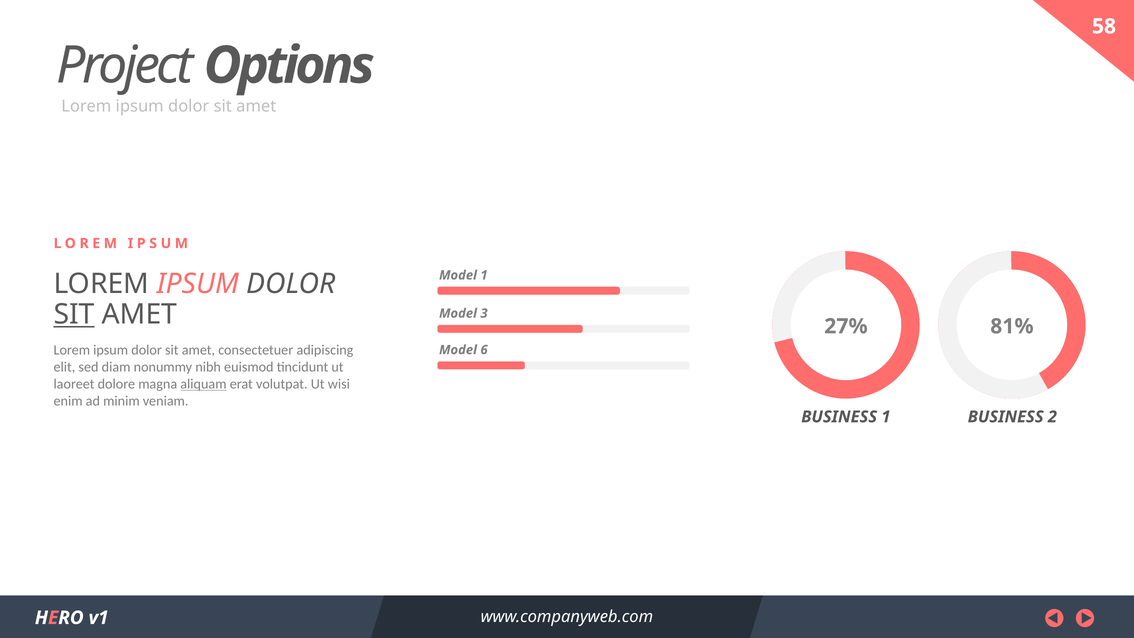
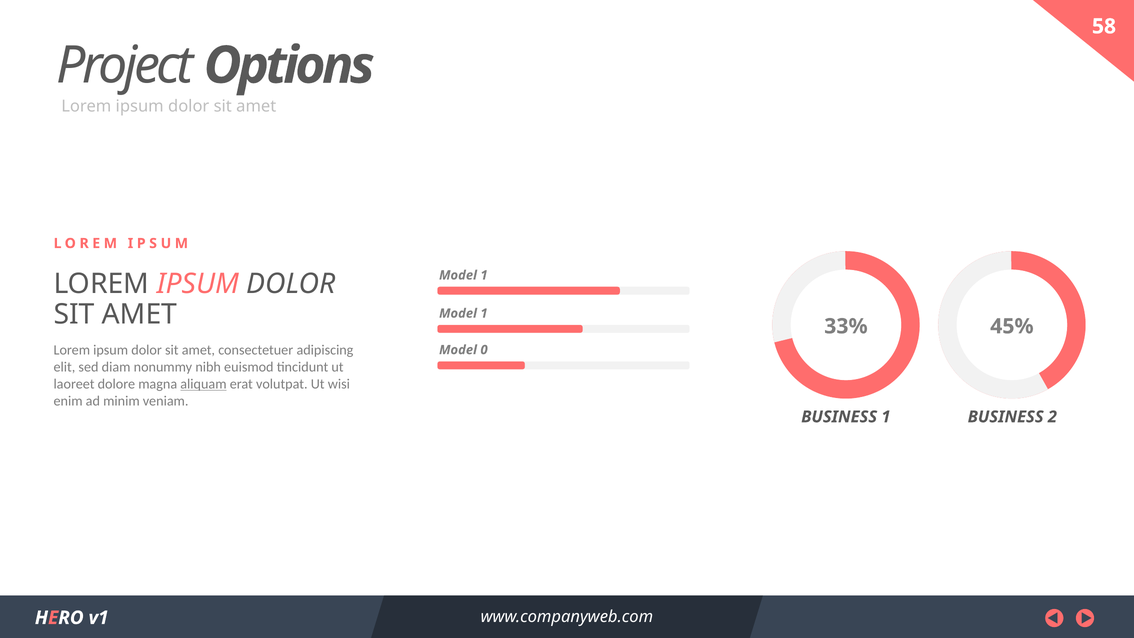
SIT at (74, 314) underline: present -> none
3 at (484, 313): 3 -> 1
27%: 27% -> 33%
81%: 81% -> 45%
6: 6 -> 0
